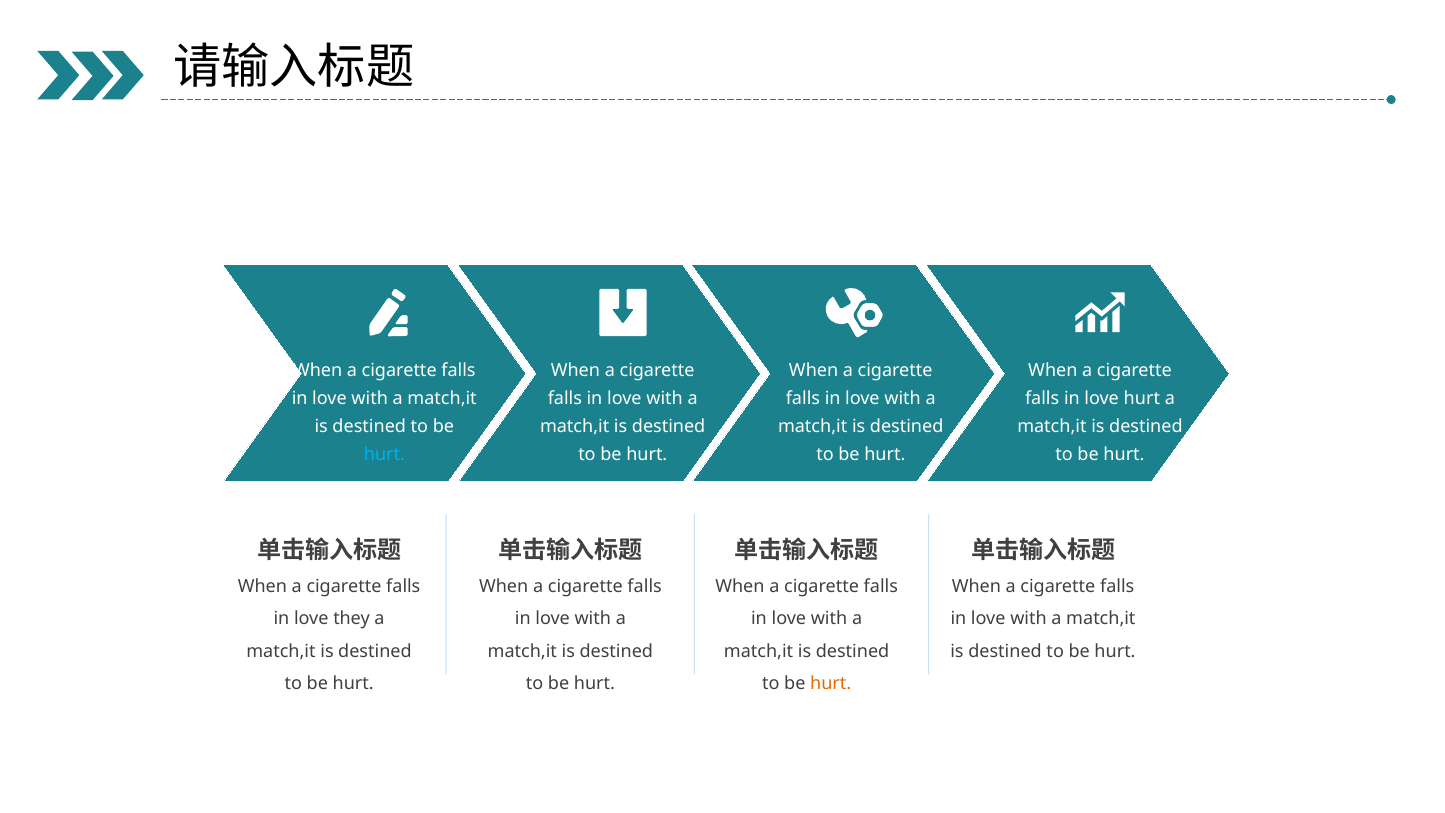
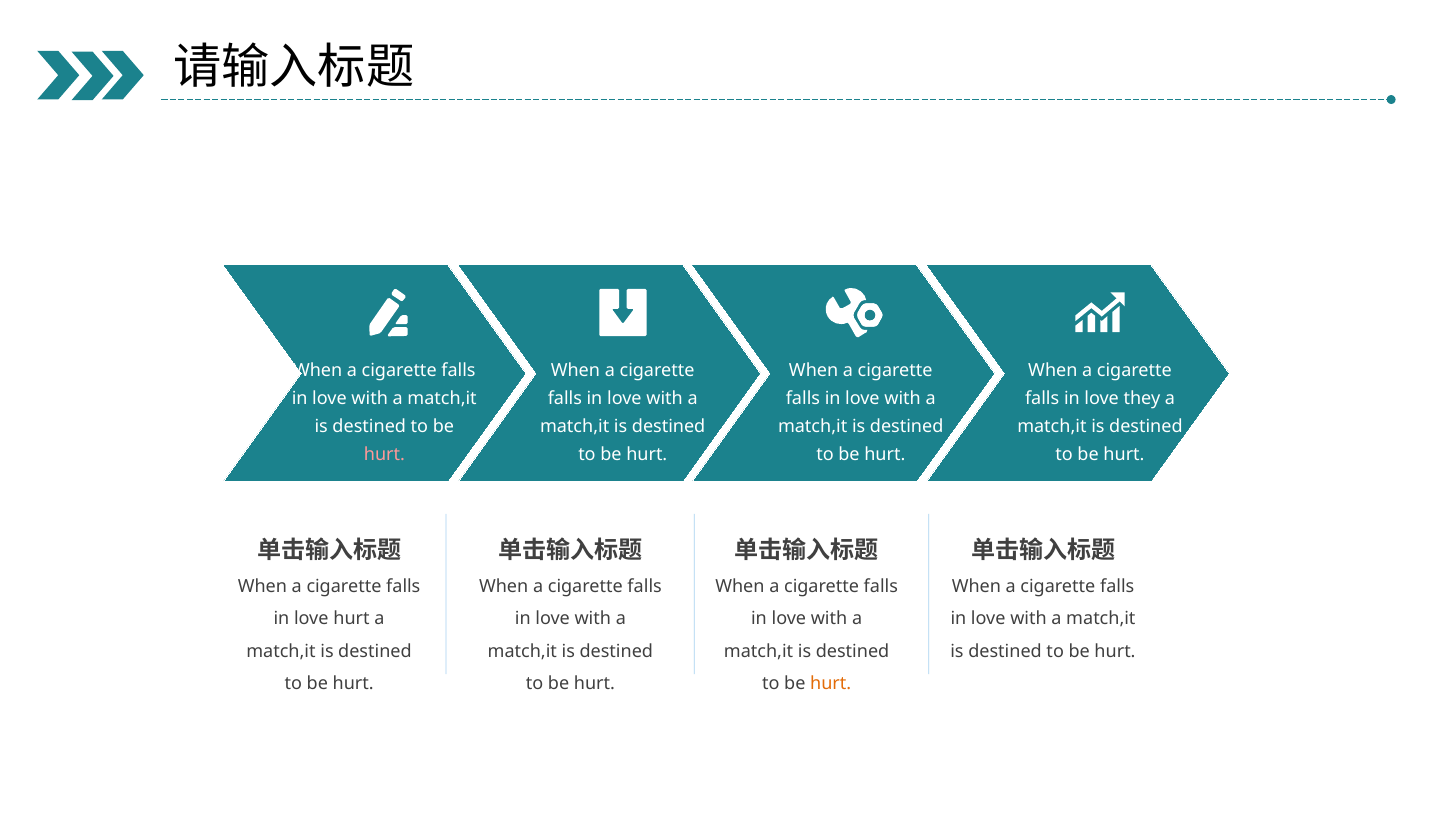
love hurt: hurt -> they
hurt at (384, 455) colour: light blue -> pink
love they: they -> hurt
